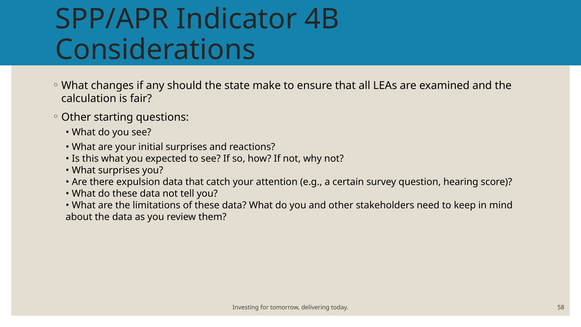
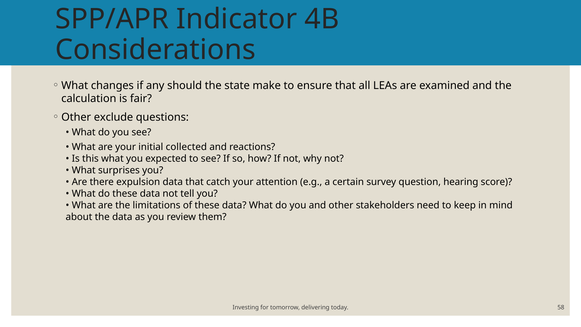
starting: starting -> exclude
initial surprises: surprises -> collected
